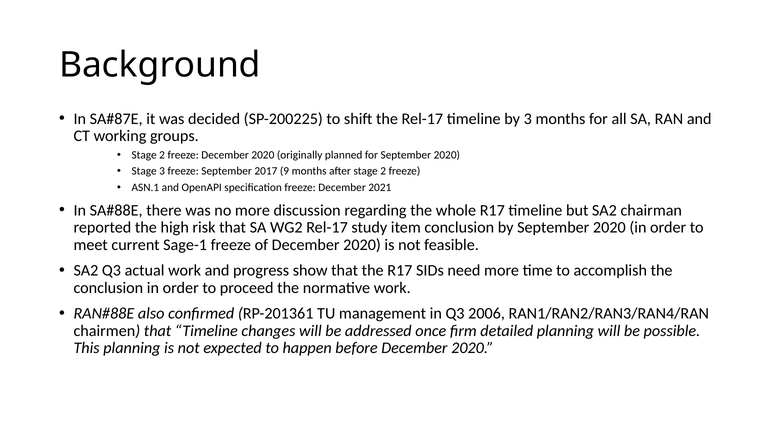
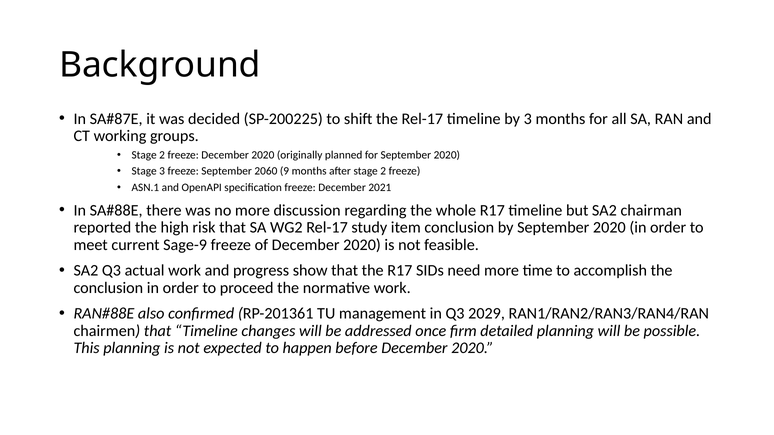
2017: 2017 -> 2060
Sage-1: Sage-1 -> Sage-9
2006: 2006 -> 2029
